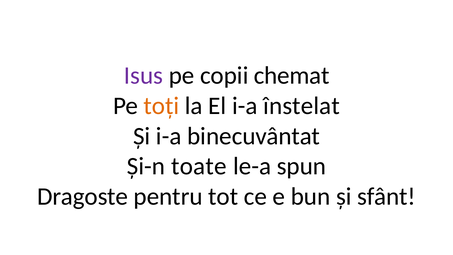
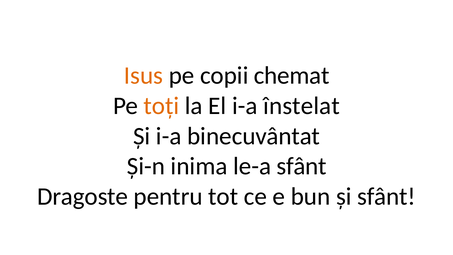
Isus colour: purple -> orange
toate: toate -> inima
le-a spun: spun -> sfânt
